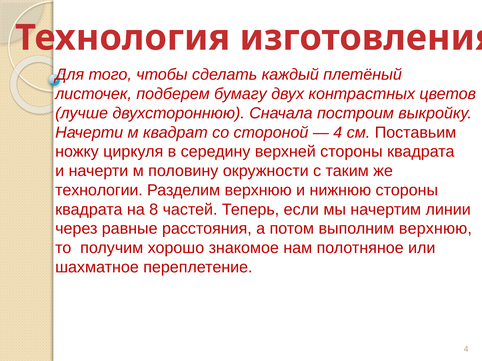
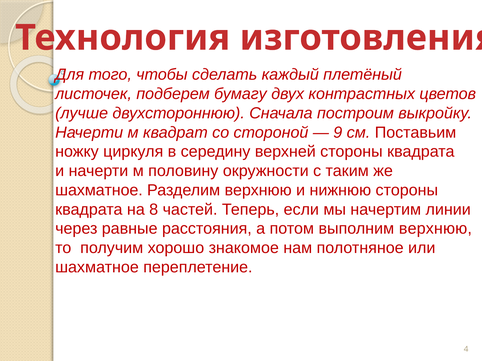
4 at (338, 133): 4 -> 9
технологии at (99, 190): технологии -> шахматное
